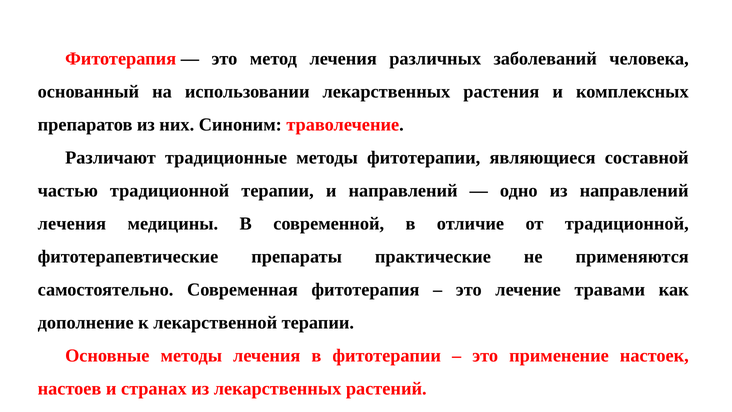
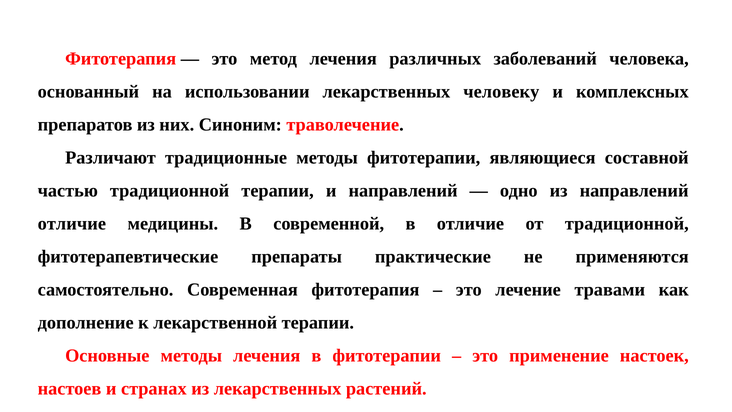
растения: растения -> человеку
лечения at (72, 224): лечения -> отличие
